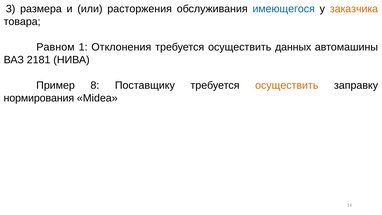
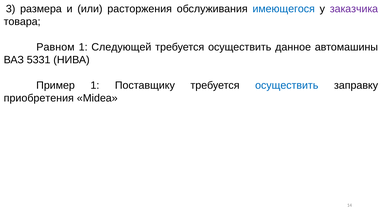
заказчика colour: orange -> purple
Отклонения: Отклонения -> Следующей
данных: данных -> данное
2181: 2181 -> 5331
Пример 8: 8 -> 1
осуществить at (287, 85) colour: orange -> blue
нормирования: нормирования -> приобретения
